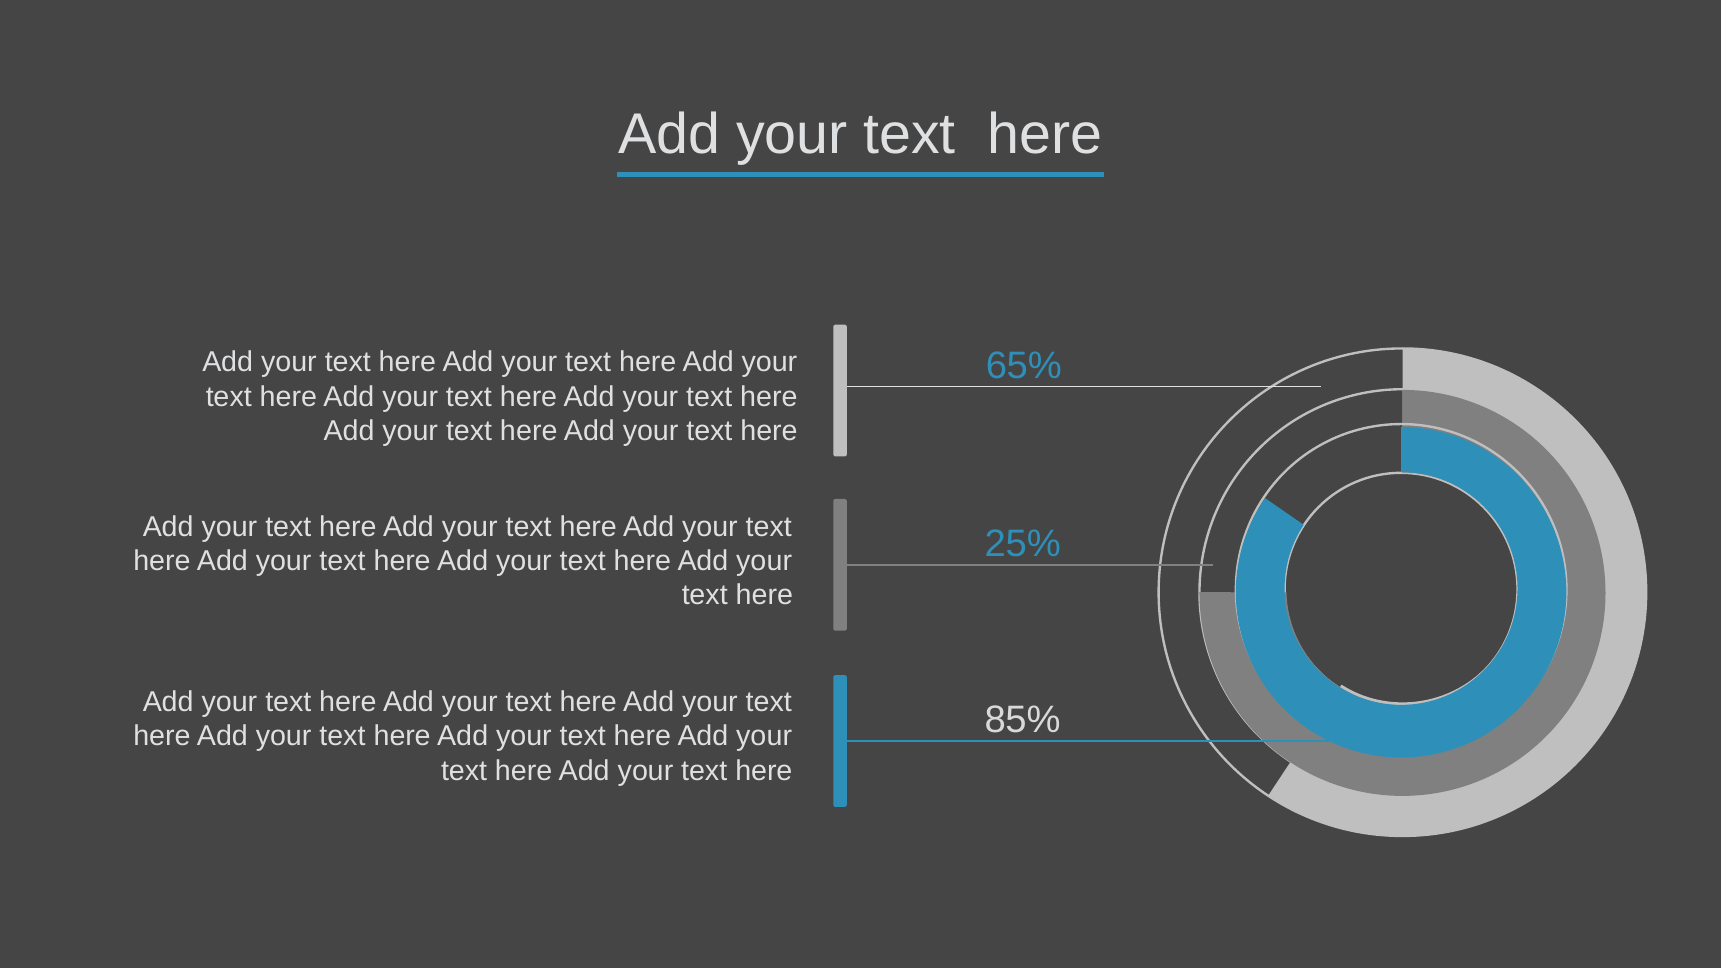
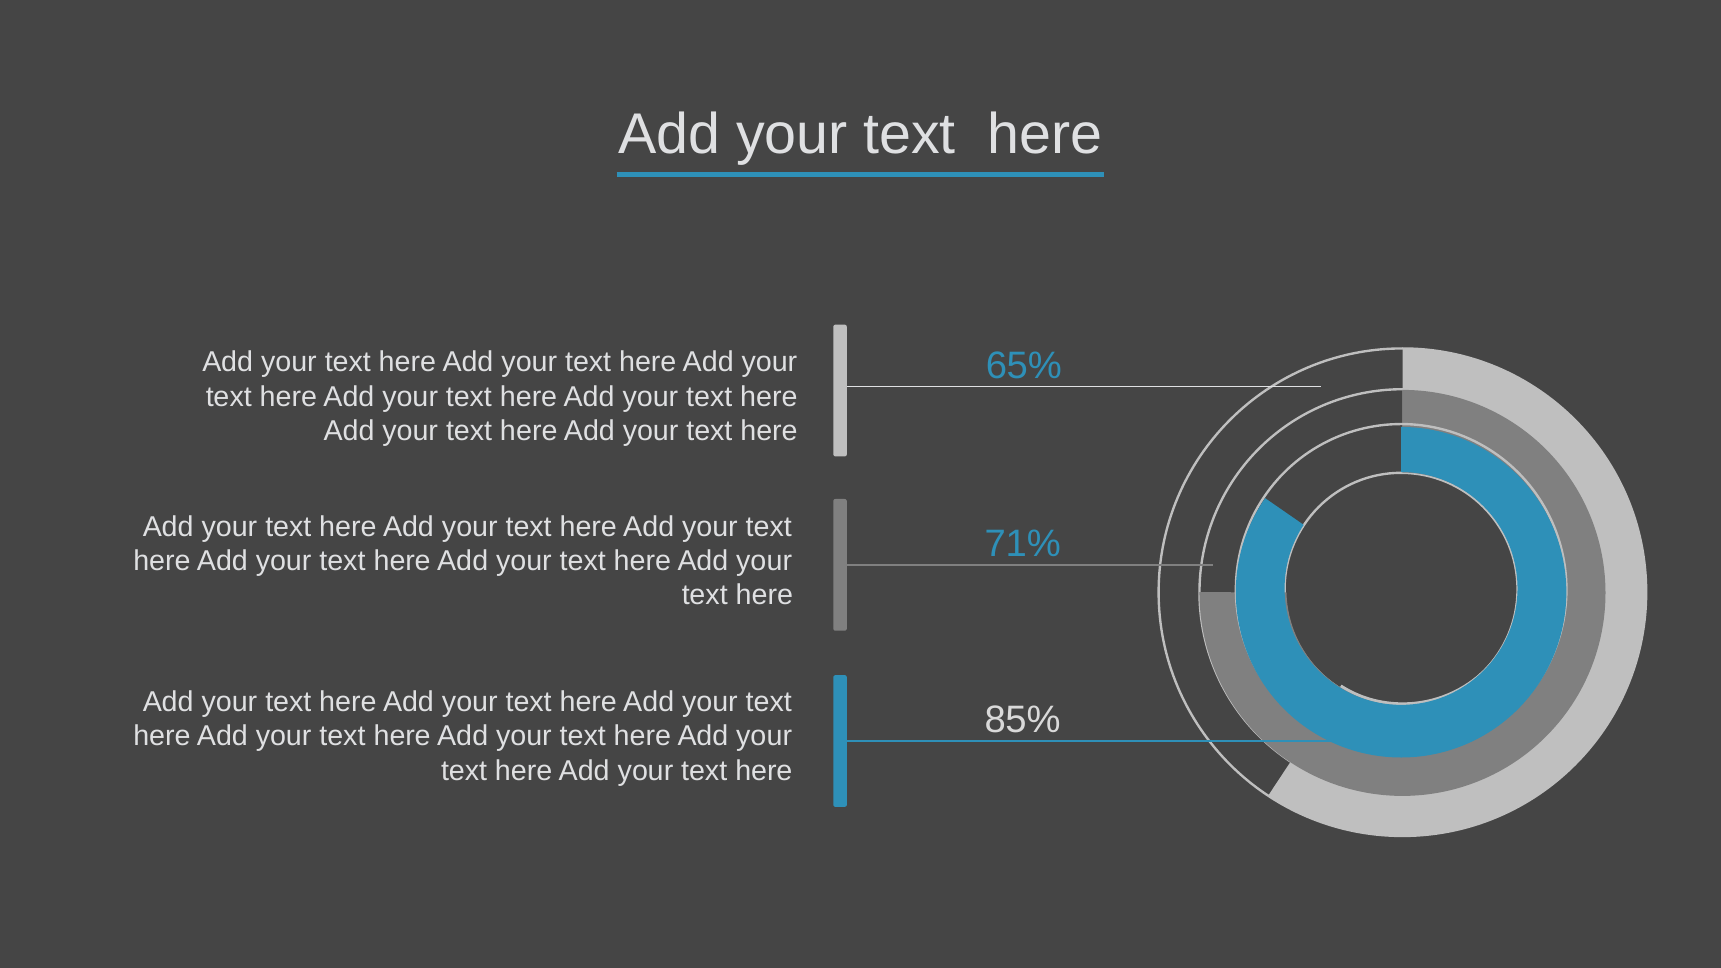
25%: 25% -> 71%
